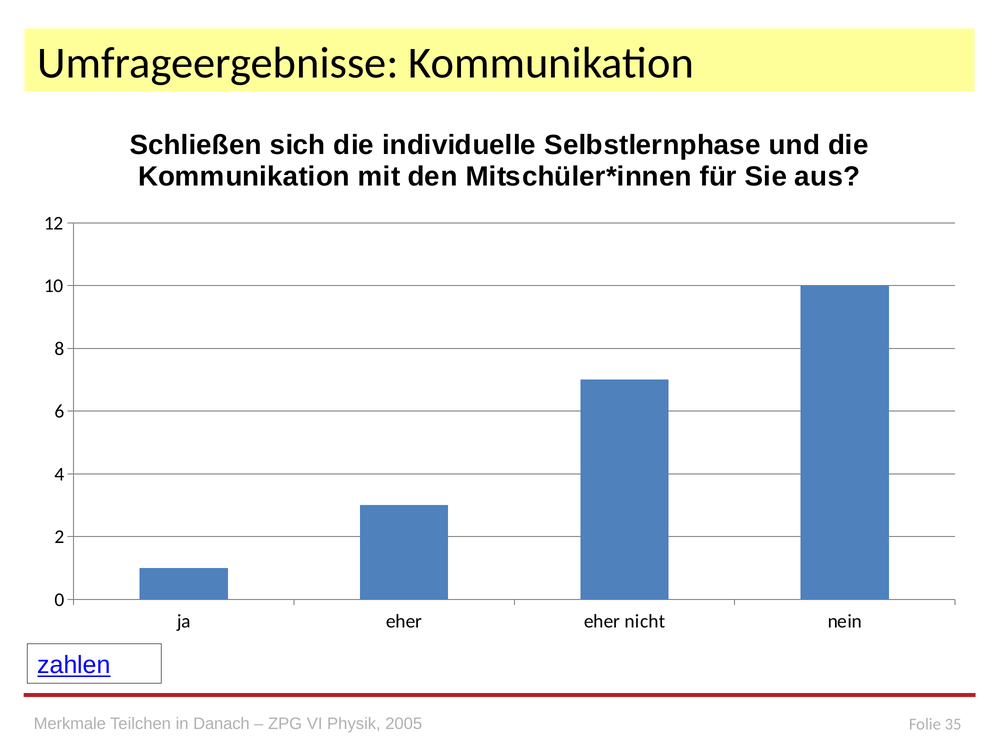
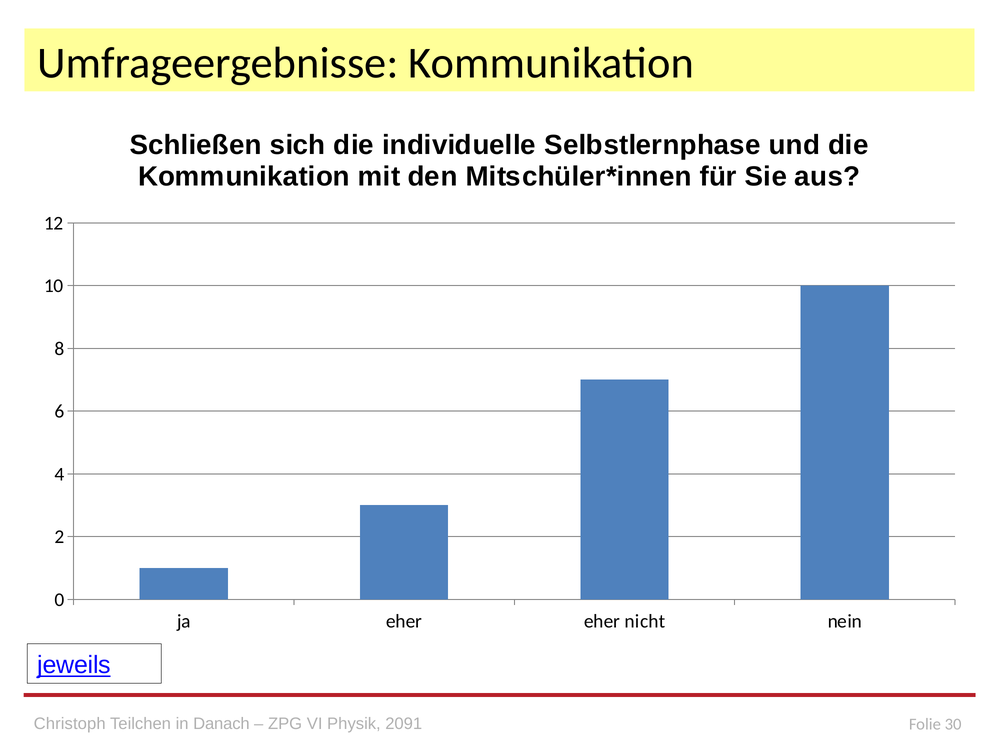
zahlen: zahlen -> jeweils
Merkmale: Merkmale -> Christoph
2005: 2005 -> 2091
35: 35 -> 30
